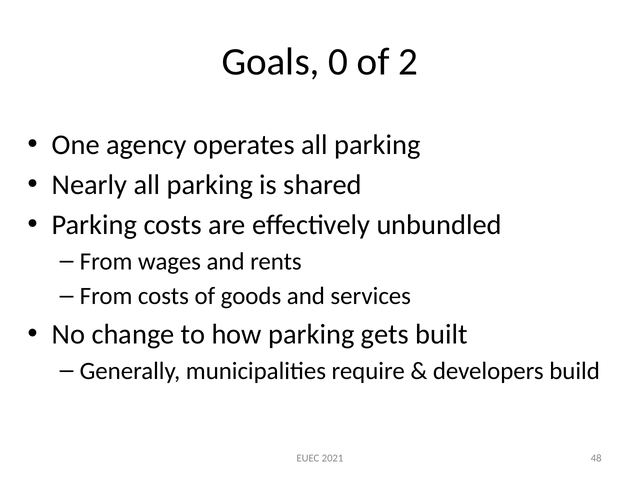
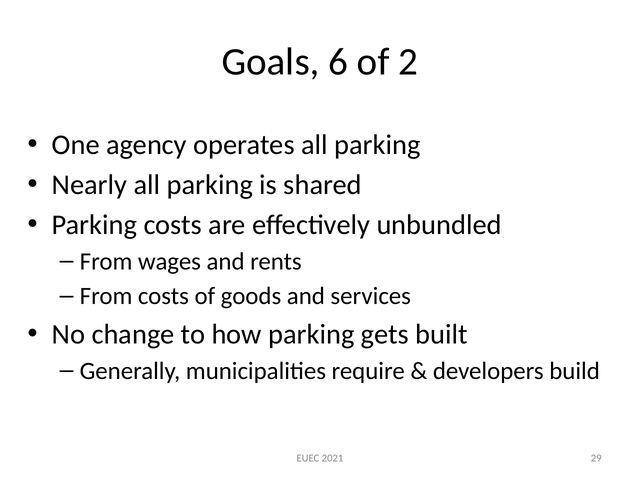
0: 0 -> 6
48: 48 -> 29
